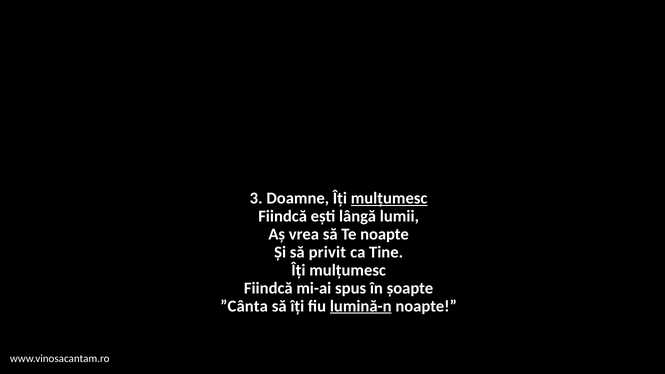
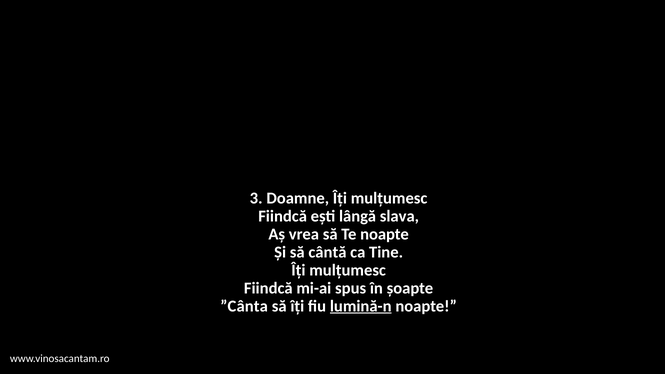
mulțumesc at (389, 198) underline: present -> none
lumii: lumii -> slava
privit: privit -> cântă
